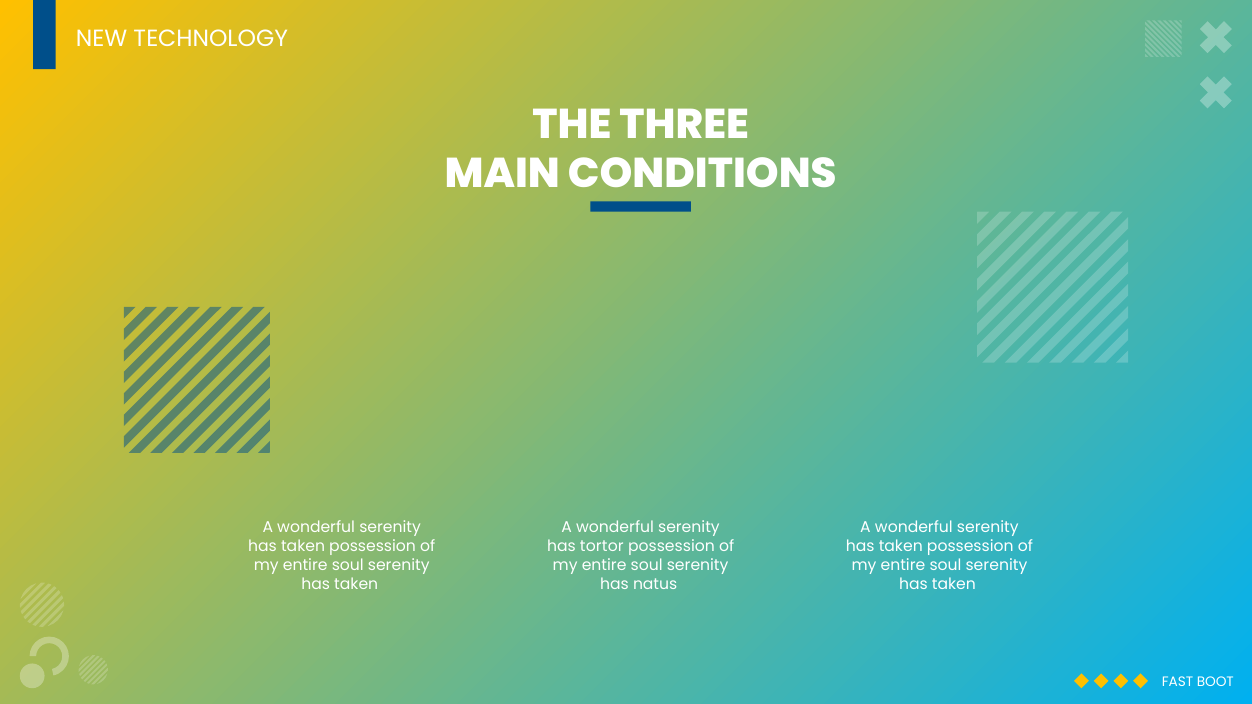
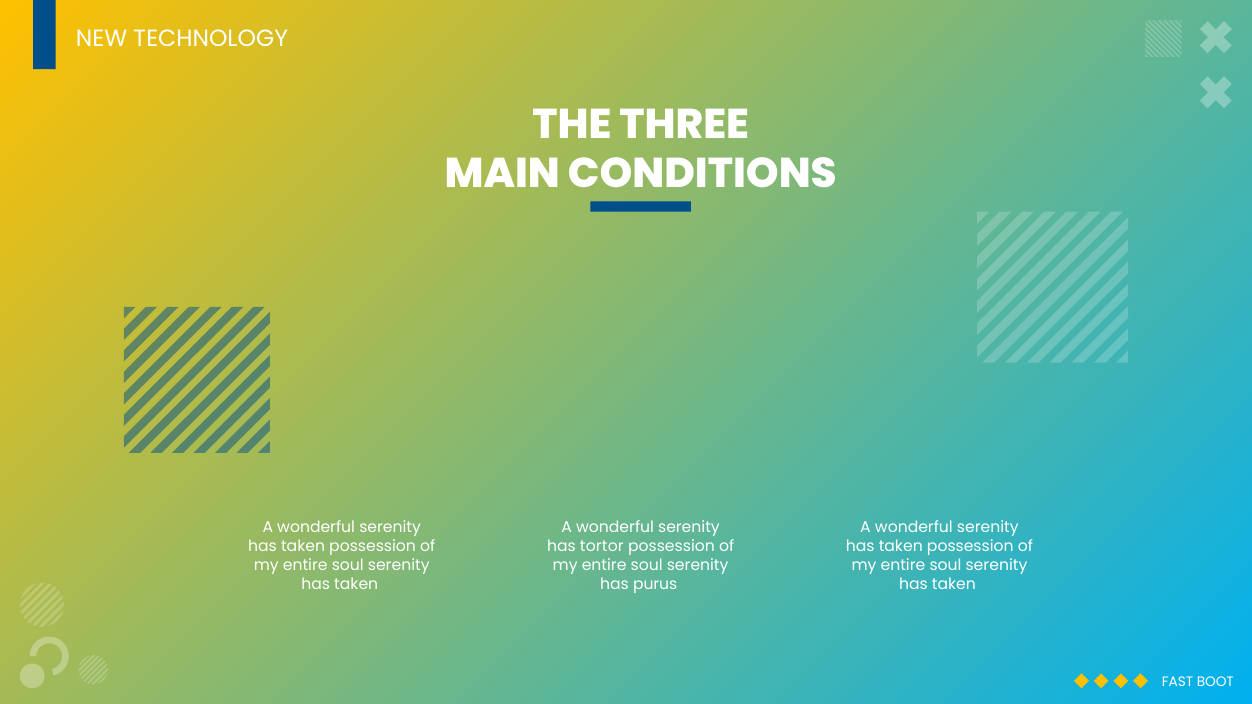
natus: natus -> purus
